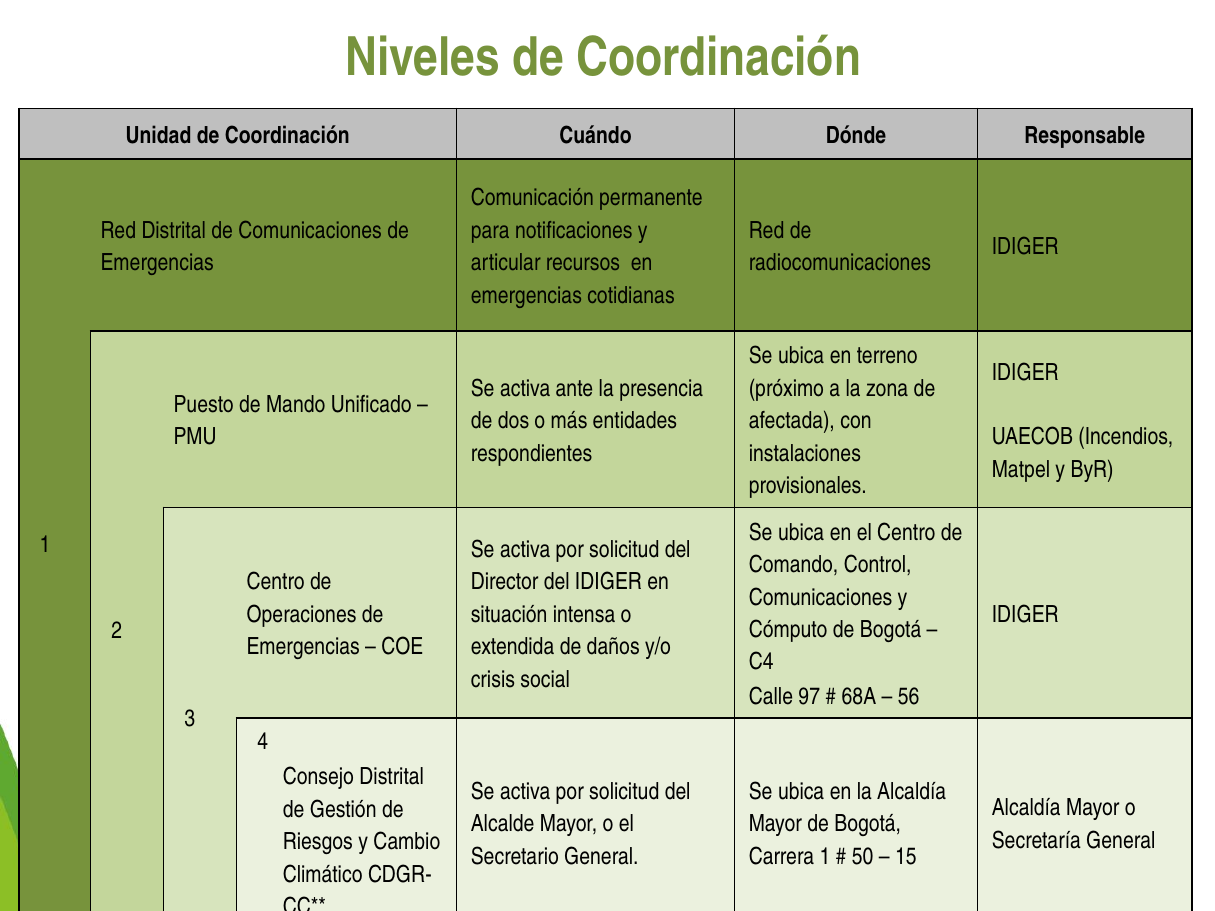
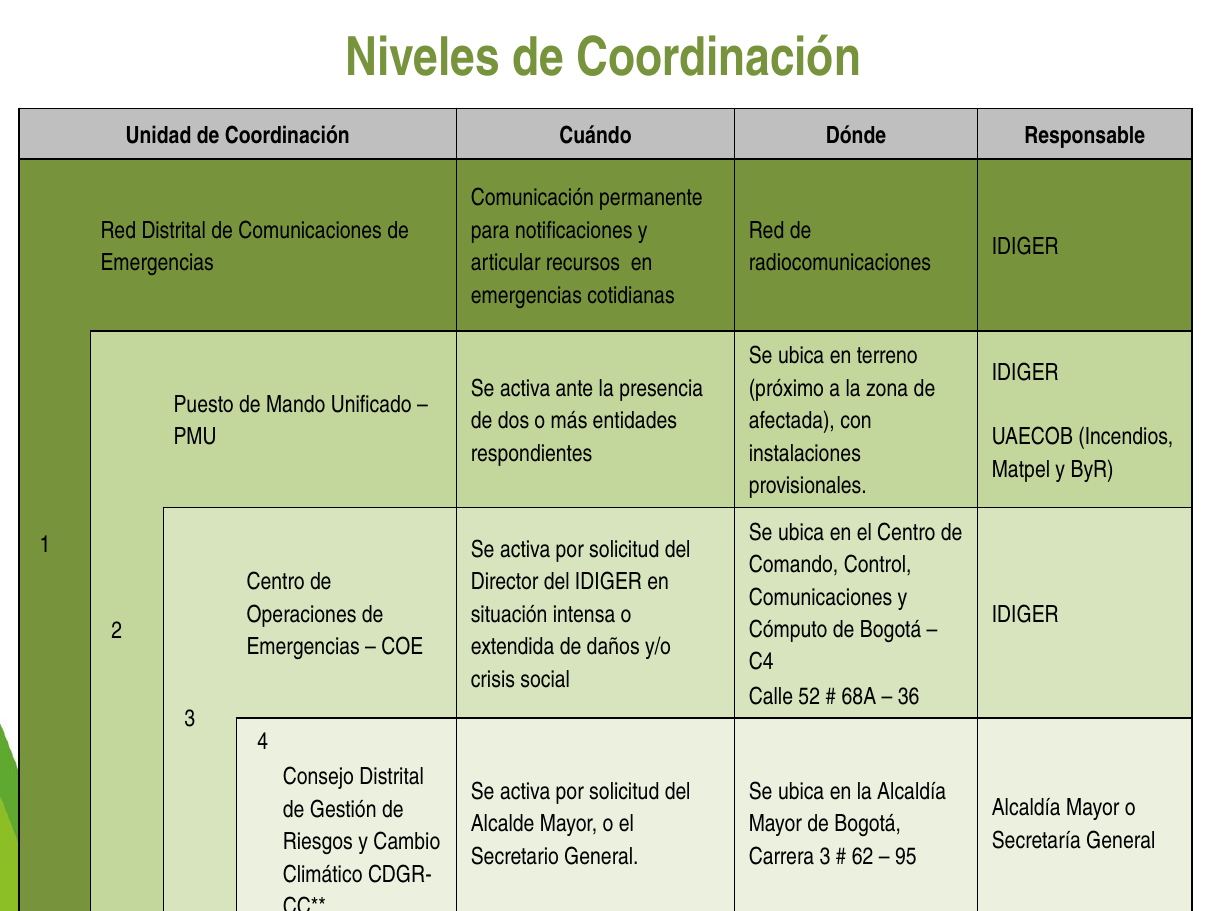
97: 97 -> 52
56: 56 -> 36
Carrera 1: 1 -> 3
50: 50 -> 62
15: 15 -> 95
